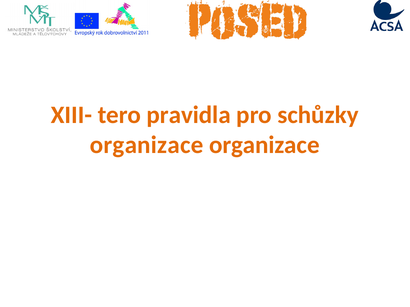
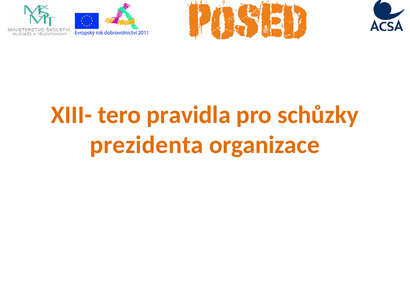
organizace at (147, 145): organizace -> prezidenta
